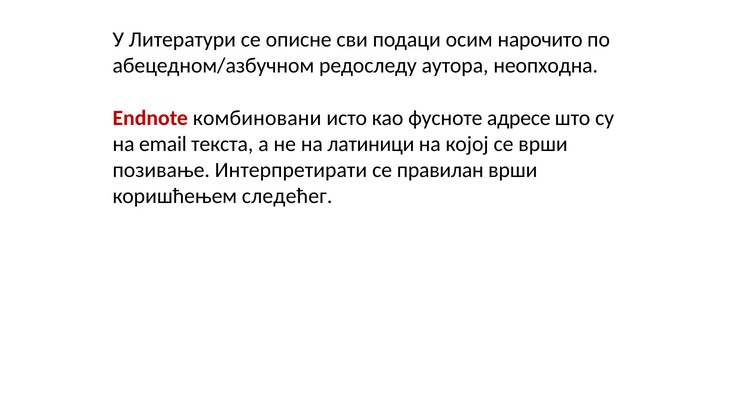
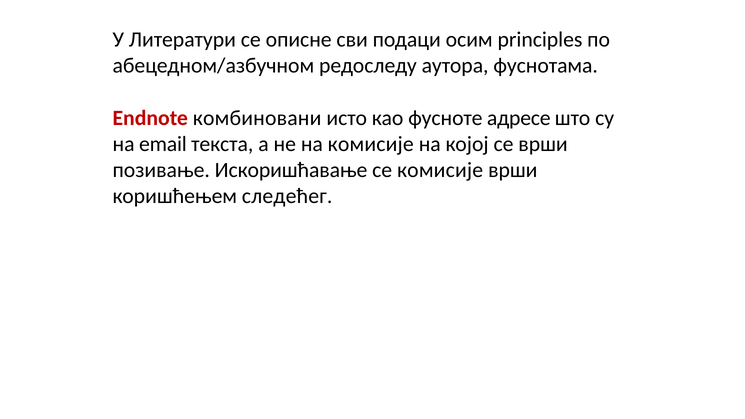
нарочито: нарочито -> principles
неопходна: неопходна -> фуснотама
на латиници: латиници -> комисије
Интерпретирати: Интерпретирати -> Искоришћавање
се правилан: правилан -> комисије
